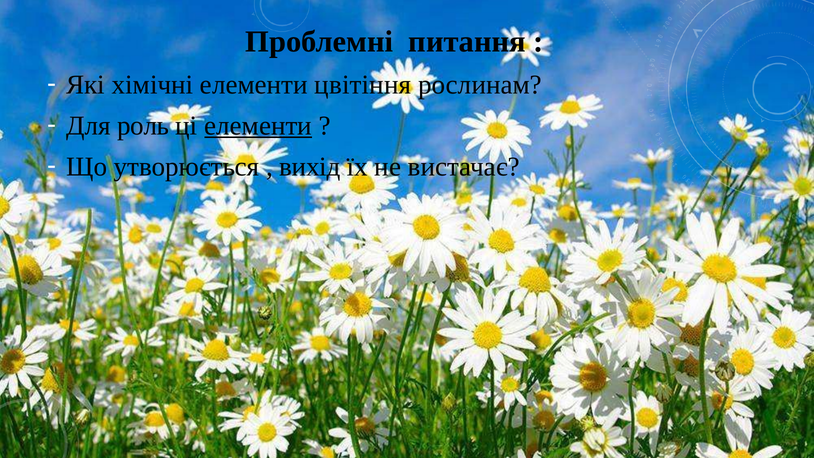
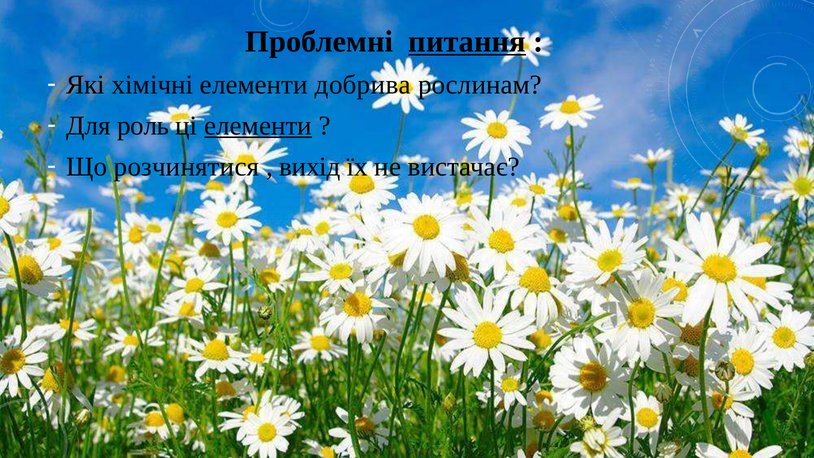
питання underline: none -> present
цвітіння: цвітіння -> добрива
утворюється: утворюється -> розчинятися
